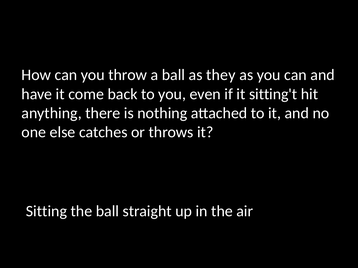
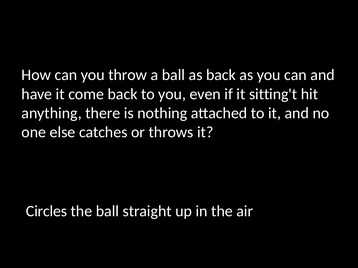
as they: they -> back
Sitting: Sitting -> Circles
